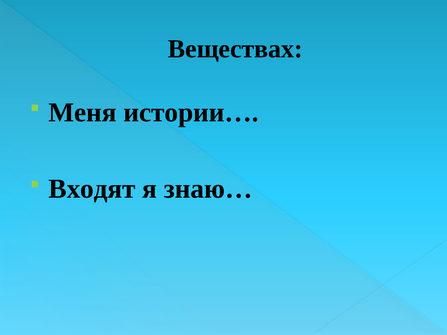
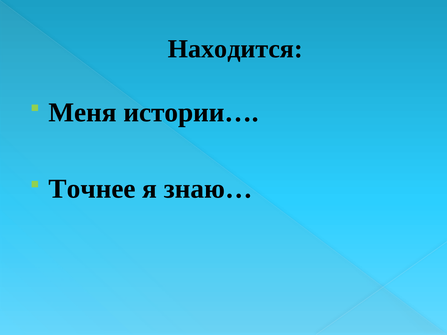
Веществах: Веществах -> Находится
Входят: Входят -> Точнее
